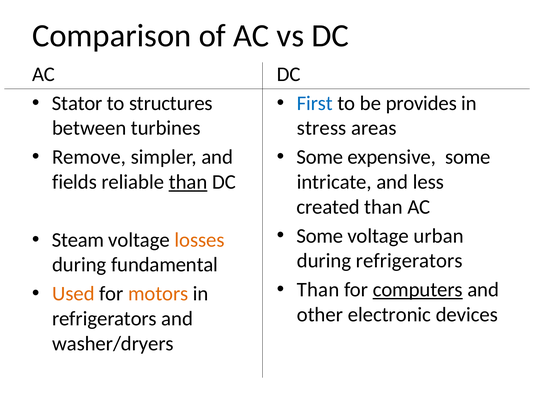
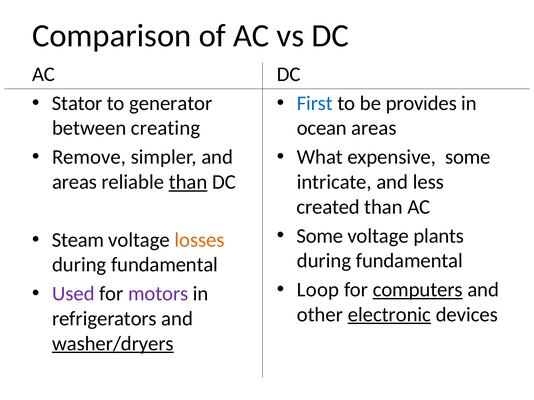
structures: structures -> generator
turbines: turbines -> creating
stress: stress -> ocean
Some at (320, 157): Some -> What
fields at (74, 182): fields -> areas
urban: urban -> plants
refrigerators at (409, 261): refrigerators -> fundamental
Than at (318, 290): Than -> Loop
Used colour: orange -> purple
motors colour: orange -> purple
electronic underline: none -> present
washer/dryers underline: none -> present
